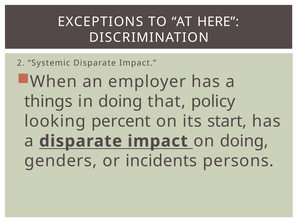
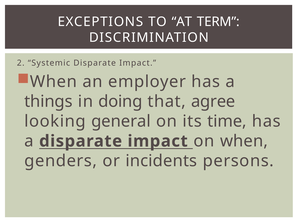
HERE: HERE -> TERM
policy: policy -> agree
percent: percent -> general
start: start -> time
on doing: doing -> when
